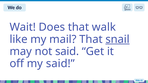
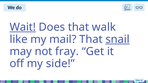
Wait underline: none -> present
not said: said -> fray
my said: said -> side
